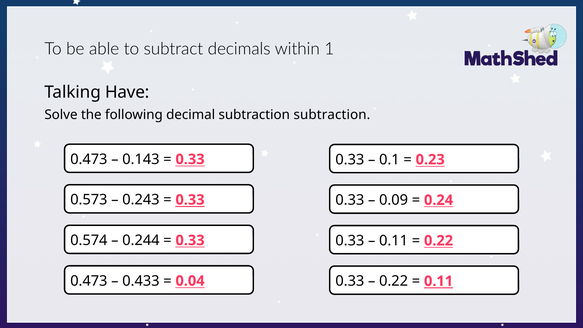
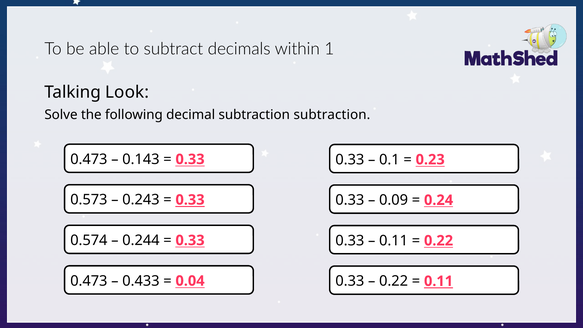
Have: Have -> Look
